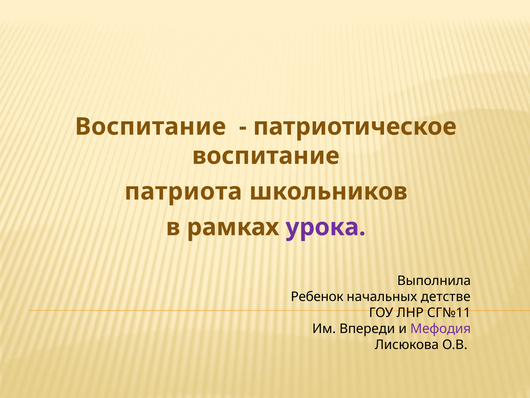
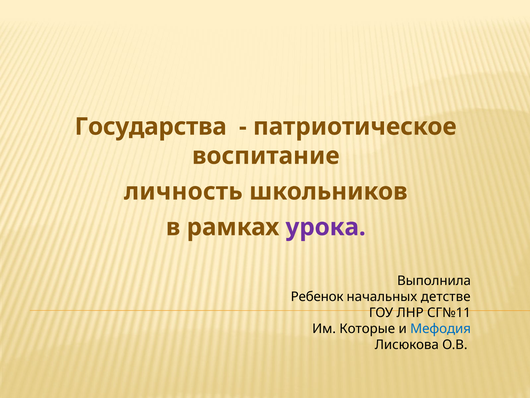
Воспитание at (150, 127): Воспитание -> Государства
патриота: патриота -> личность
Впереди: Впереди -> Которые
Мефодия colour: purple -> blue
